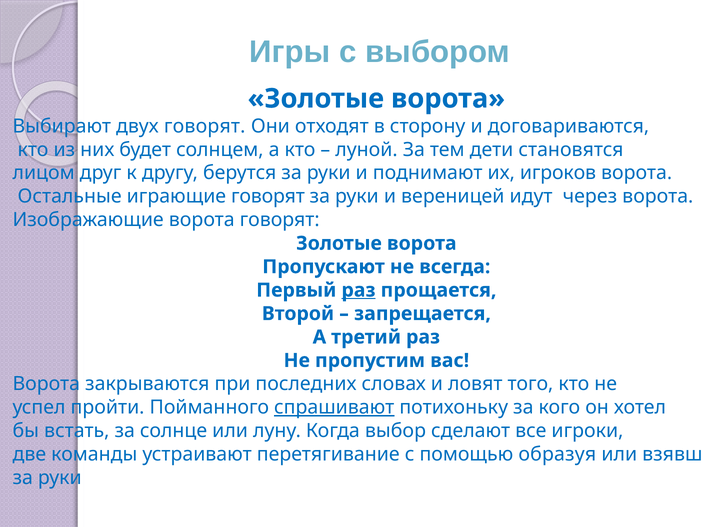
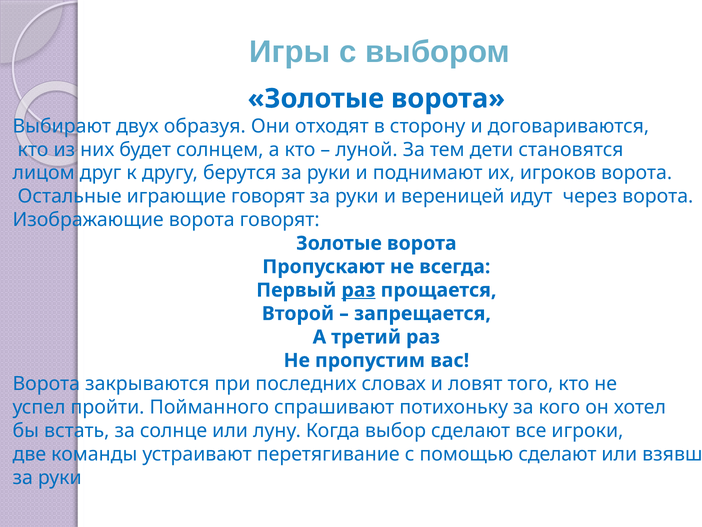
двух говорят: говорят -> образуя
спрашивают underline: present -> none
помощью образуя: образуя -> сделают
